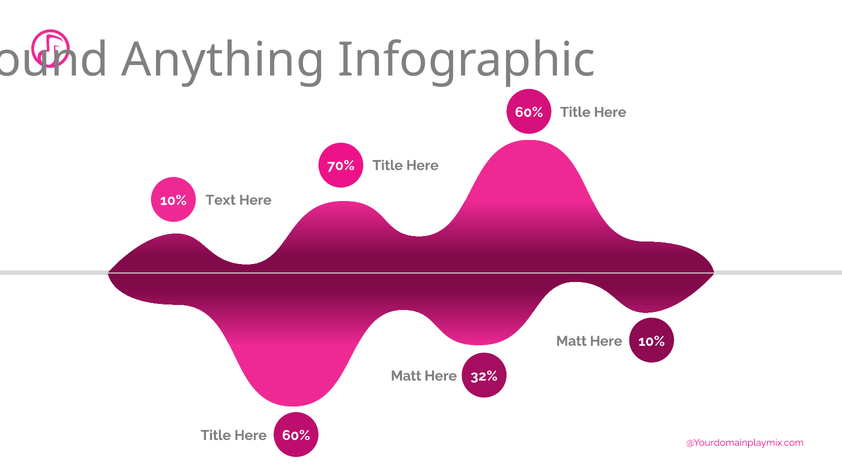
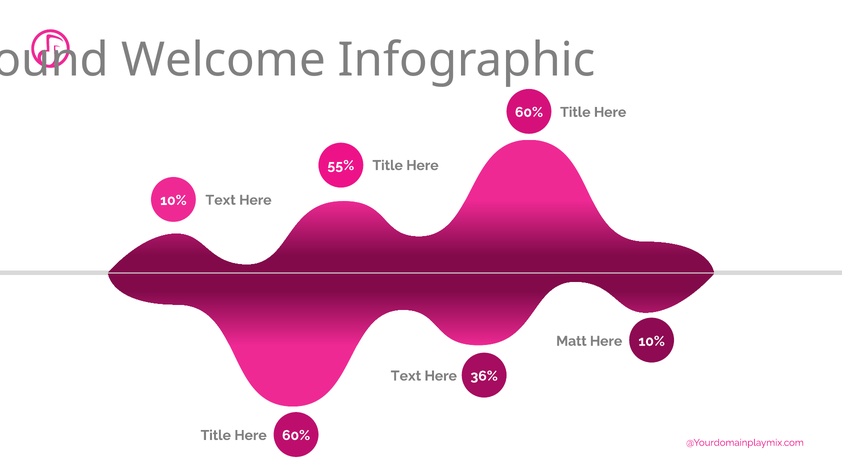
Anything: Anything -> Welcome
70%: 70% -> 55%
Matt at (406, 376): Matt -> Text
32%: 32% -> 36%
